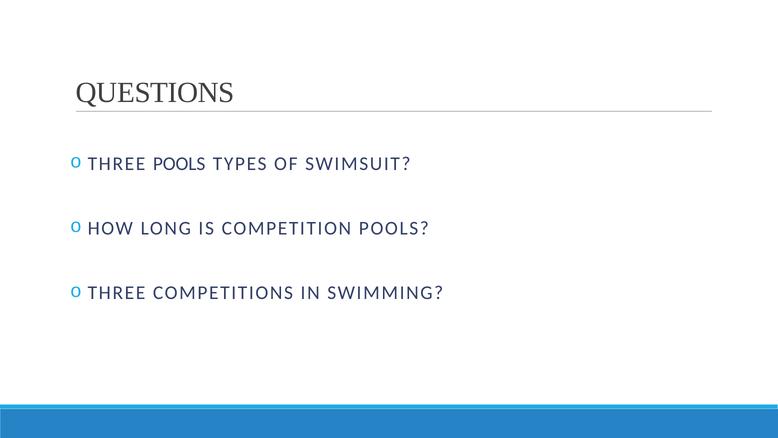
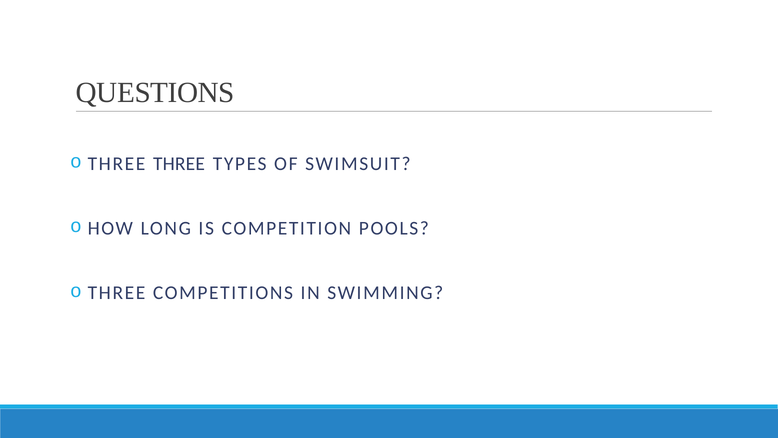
THREE POOLS: POOLS -> THREE
